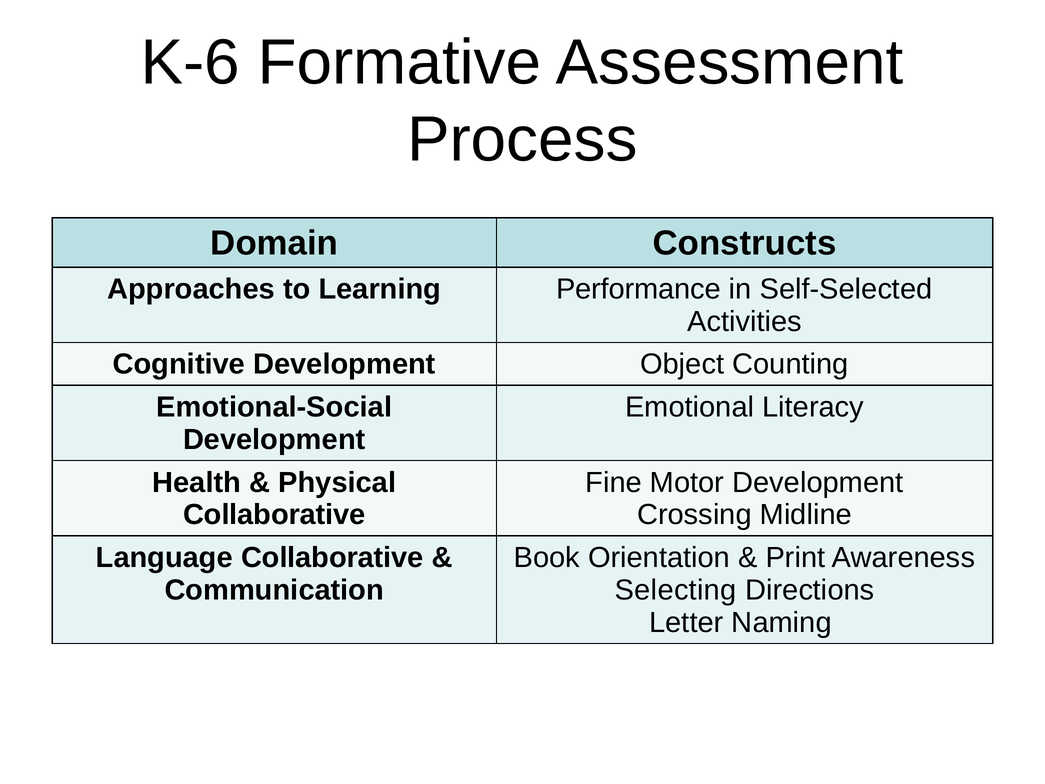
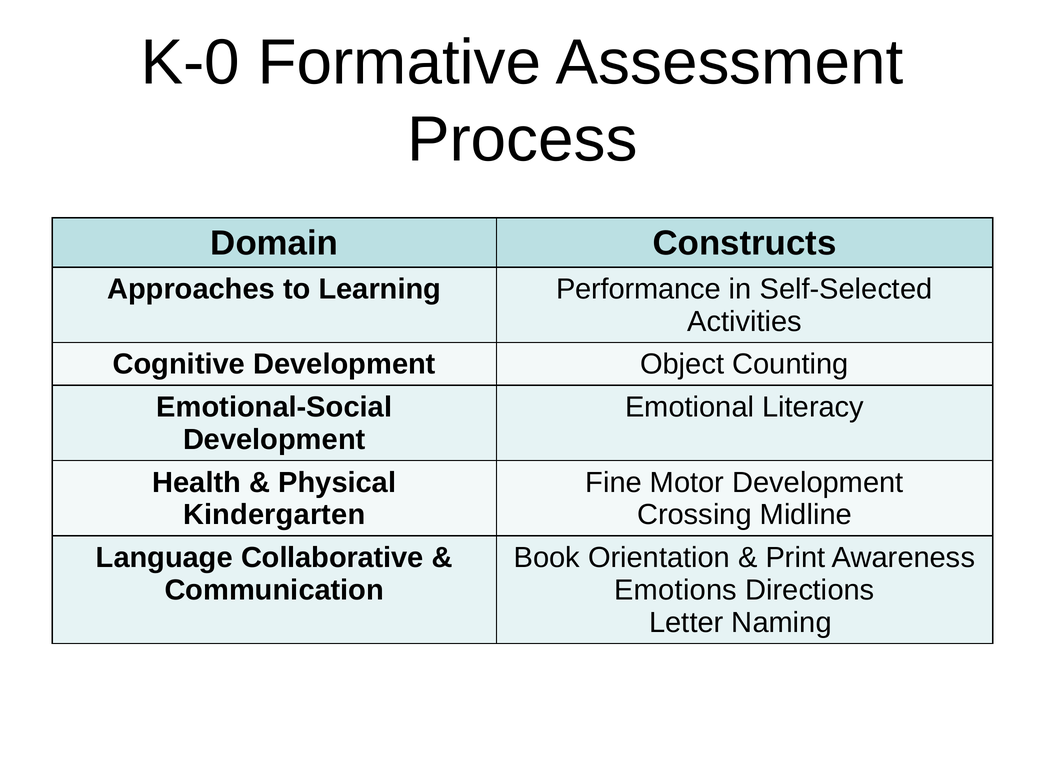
K-6: K-6 -> K-0
Collaborative at (274, 515): Collaborative -> Kindergarten
Selecting: Selecting -> Emotions
